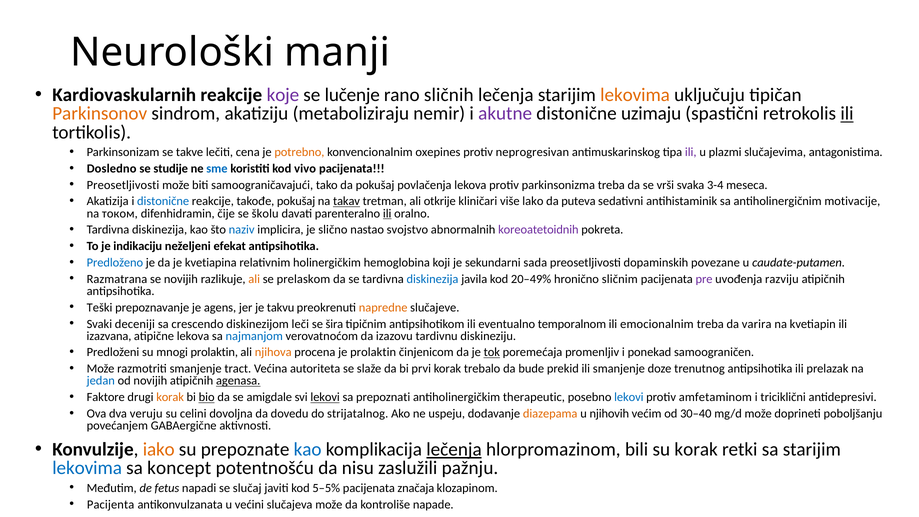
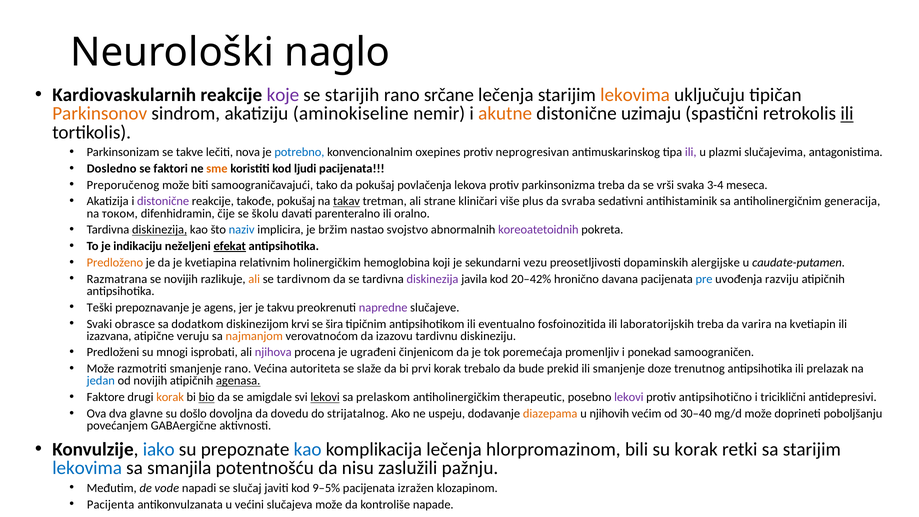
manji: manji -> naglo
lučenje: lučenje -> starijih
sličnih: sličnih -> srčane
metaboliziraju: metaboliziraju -> aminokiseline
akutne colour: purple -> orange
cena: cena -> nova
potrebno colour: orange -> blue
studije: studije -> faktori
sme colour: blue -> orange
vivo: vivo -> ljudi
Preosetljivosti at (123, 185): Preosetljivosti -> Preporučenog
distonične at (163, 201) colour: blue -> purple
otkrije: otkrije -> strane
lako: lako -> plus
puteva: puteva -> svraba
motivacije: motivacije -> generacija
ili at (387, 213) underline: present -> none
diskinezija at (160, 230) underline: none -> present
slično: slično -> bržim
efekat underline: none -> present
Predloženo colour: blue -> orange
sada: sada -> vezu
povezane: povezane -> alergijske
prelaskom: prelaskom -> tardivnom
diskinezija at (432, 279) colour: blue -> purple
20–49%: 20–49% -> 20–42%
sličnim: sličnim -> davana
pre colour: purple -> blue
napredne colour: orange -> purple
deceniji: deceniji -> obrasce
crescendo: crescendo -> dodatkom
leči: leči -> krvi
temporalnom: temporalnom -> fosfoinozitida
emocionalnim: emocionalnim -> laboratorijskih
atipične lekova: lekova -> veruju
najmanjom colour: blue -> orange
mnogi prolaktin: prolaktin -> isprobati
njihova colour: orange -> purple
je prolaktin: prolaktin -> ugrađeni
tok underline: present -> none
smanjenje tract: tract -> rano
prepoznati: prepoznati -> prelaskom
lekovi at (629, 397) colour: blue -> purple
amfetaminom: amfetaminom -> antipsihotično
veruju: veruju -> glavne
celini: celini -> došlo
iako colour: orange -> blue
lečenja at (454, 449) underline: present -> none
koncept: koncept -> smanjila
fetus: fetus -> vode
5–5%: 5–5% -> 9–5%
značaja: značaja -> izražen
